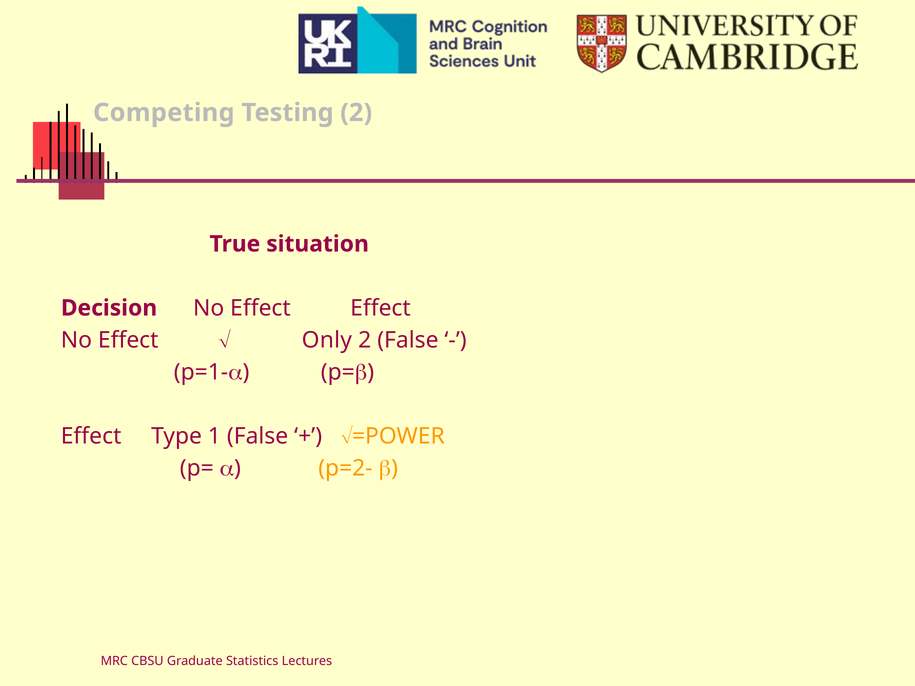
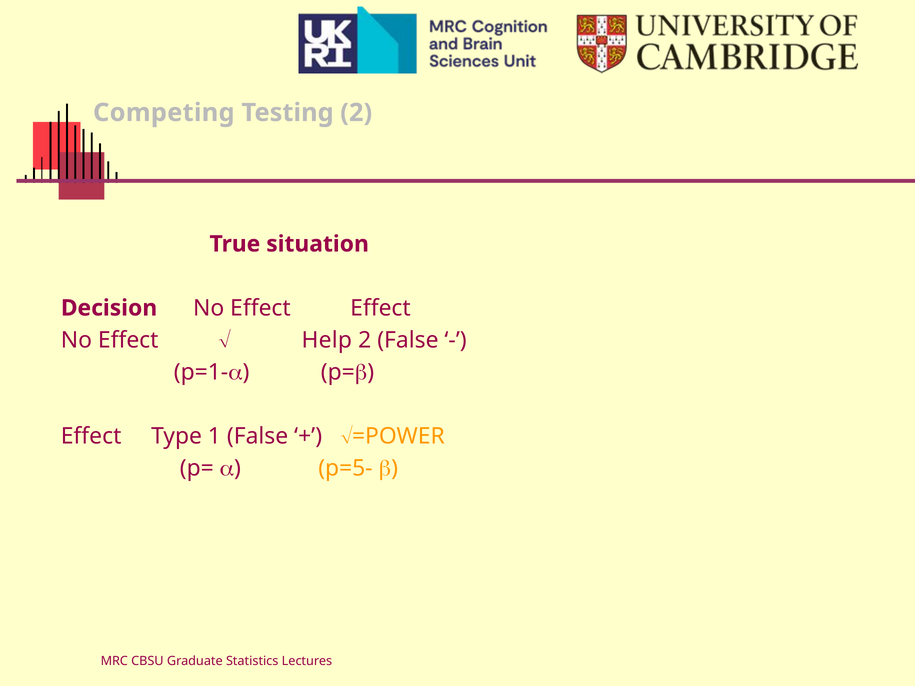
Only: Only -> Help
p=2-: p=2- -> p=5-
